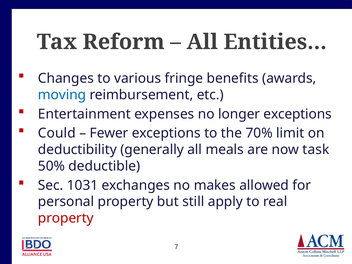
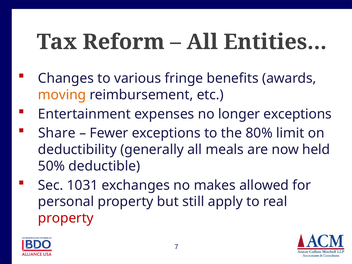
moving colour: blue -> orange
Could: Could -> Share
70%: 70% -> 80%
task: task -> held
